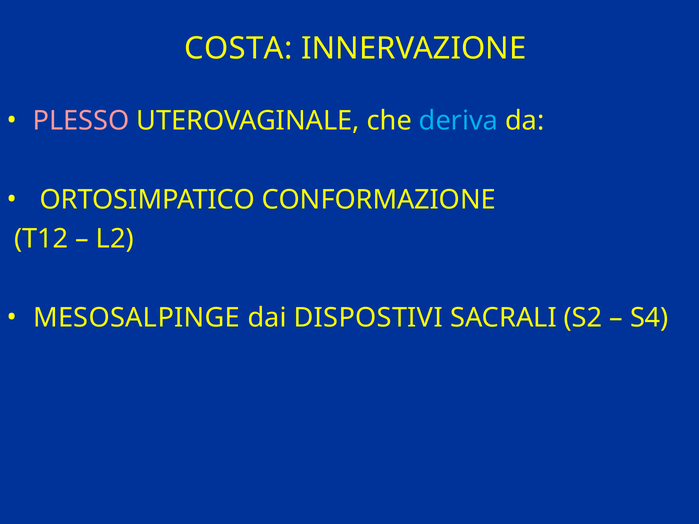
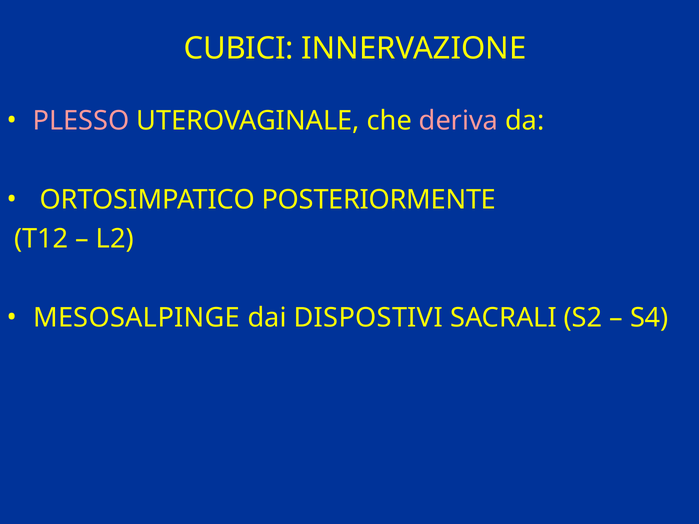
COSTA: COSTA -> CUBICI
deriva colour: light blue -> pink
CONFORMAZIONE: CONFORMAZIONE -> POSTERIORMENTE
